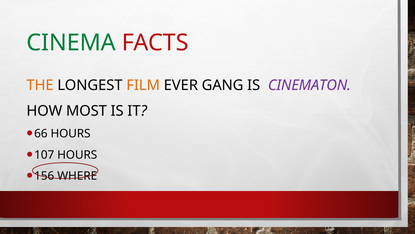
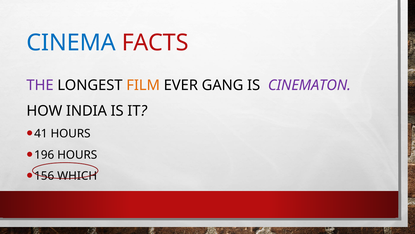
CINEMA colour: green -> blue
THE colour: orange -> purple
MOST: MOST -> INDIA
66: 66 -> 41
107: 107 -> 196
WHERE: WHERE -> WHICH
